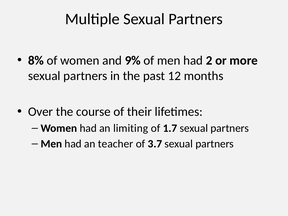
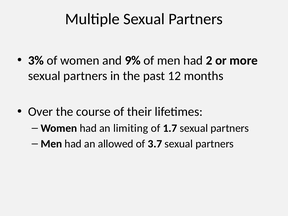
8%: 8% -> 3%
teacher: teacher -> allowed
